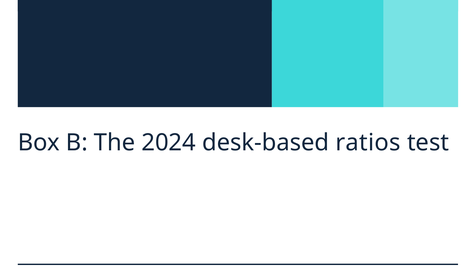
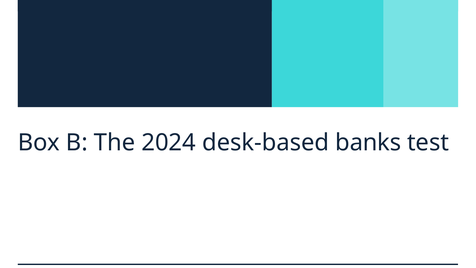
ratios: ratios -> banks
